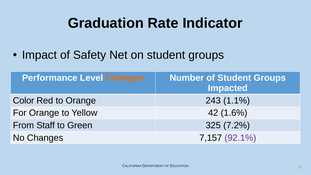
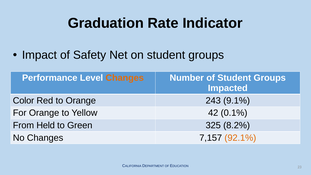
1.1%: 1.1% -> 9.1%
1.6%: 1.6% -> 0.1%
Staff: Staff -> Held
7.2%: 7.2% -> 8.2%
92.1% colour: purple -> orange
